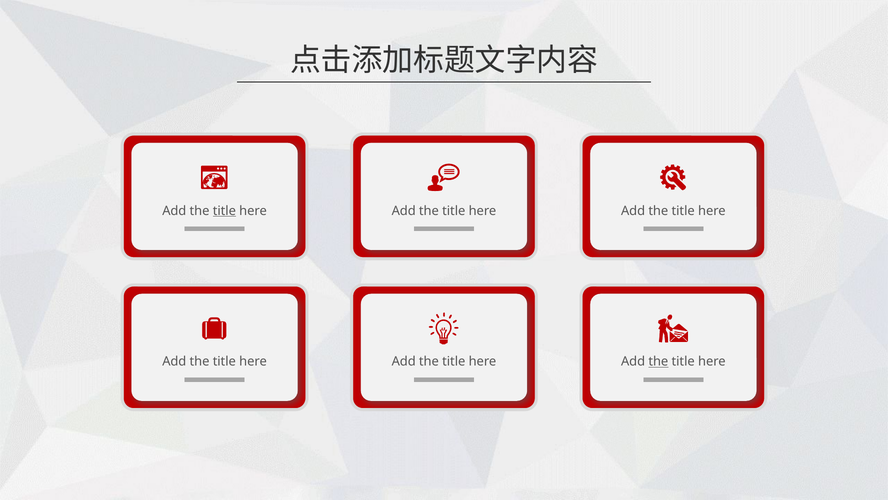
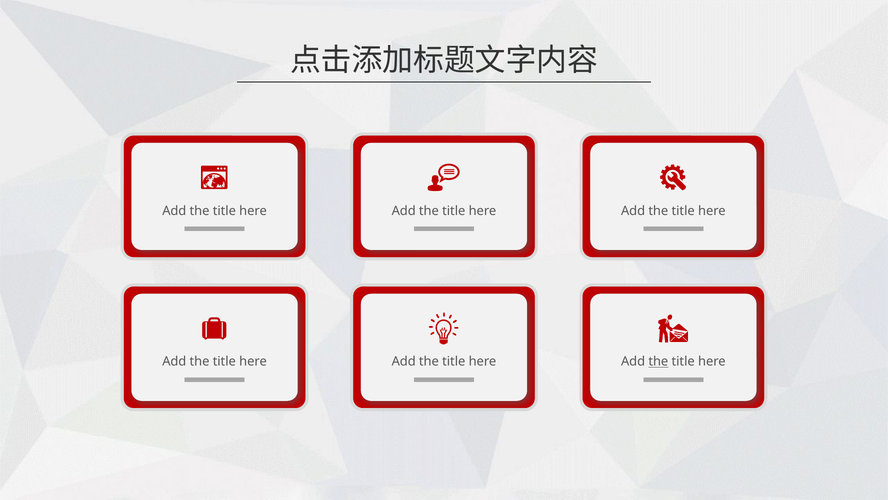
title at (224, 211) underline: present -> none
